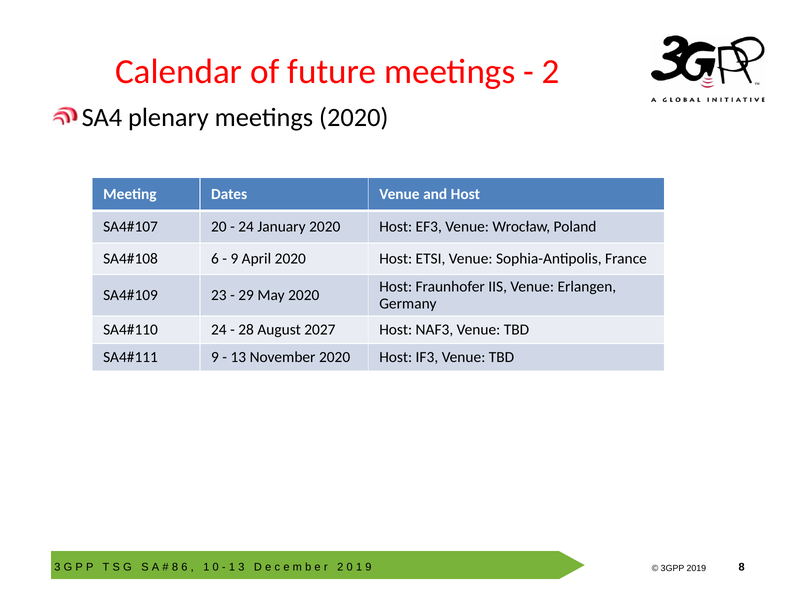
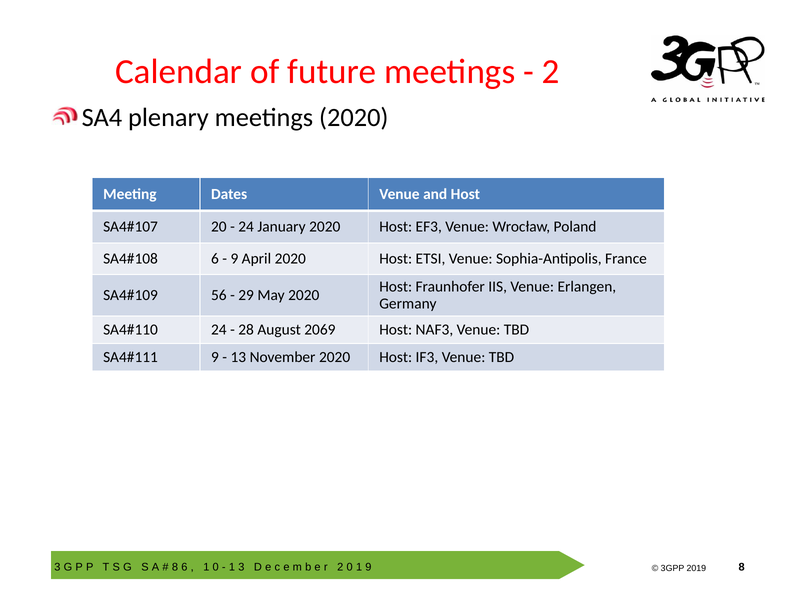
23: 23 -> 56
2027: 2027 -> 2069
